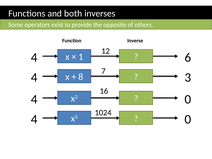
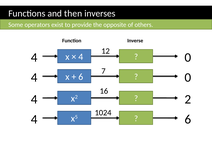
both: both -> then
1 at (81, 57): 1 -> 4
6 at (188, 57): 6 -> 0
8 at (81, 77): 8 -> 6
3 at (188, 78): 3 -> 0
0 at (188, 99): 0 -> 2
0 at (188, 119): 0 -> 6
